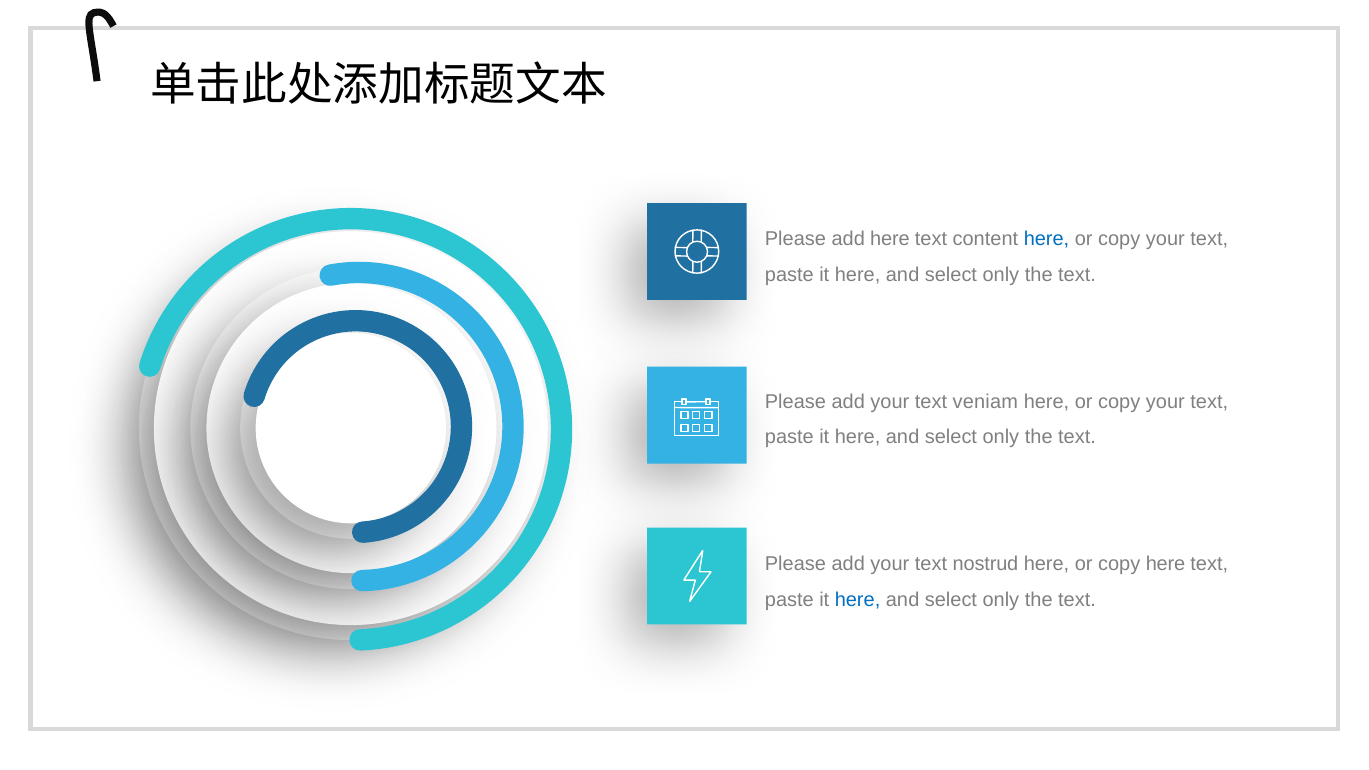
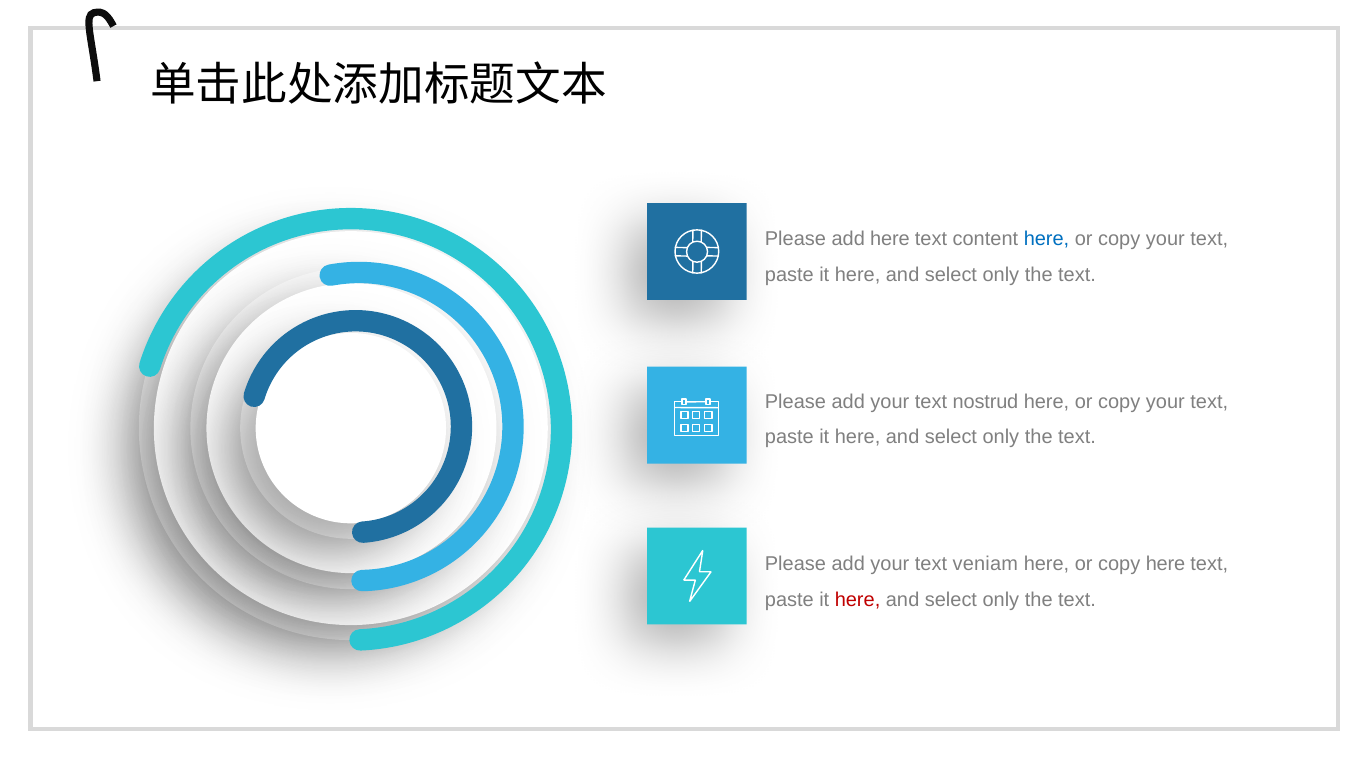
veniam: veniam -> nostrud
nostrud: nostrud -> veniam
here at (858, 600) colour: blue -> red
